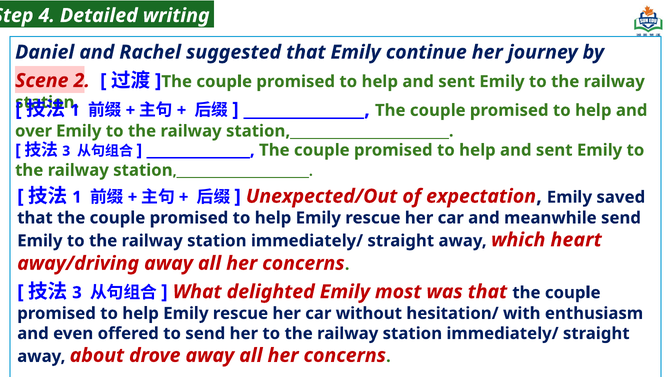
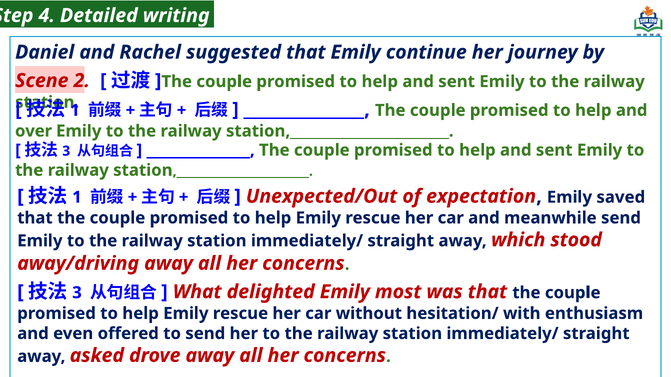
heart: heart -> stood
about: about -> asked
